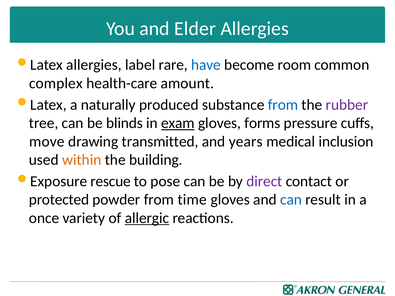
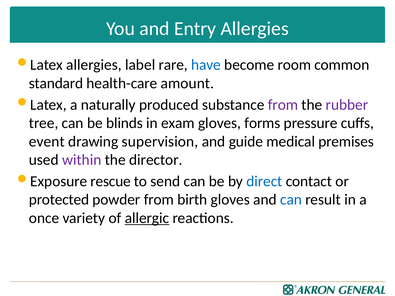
Elder: Elder -> Entry
complex: complex -> standard
from at (283, 105) colour: blue -> purple
exam underline: present -> none
move: move -> event
transmitted: transmitted -> supervision
years: years -> guide
inclusion: inclusion -> premises
within colour: orange -> purple
building: building -> director
pose: pose -> send
direct colour: purple -> blue
time: time -> birth
